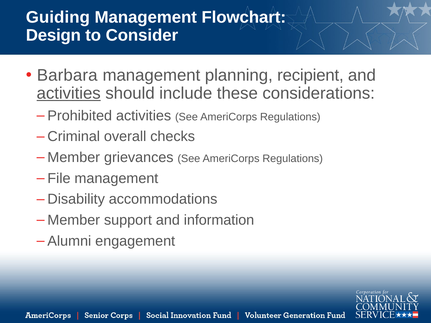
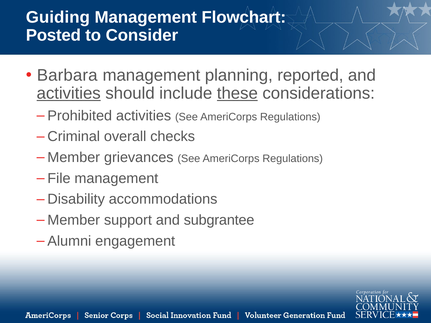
Design: Design -> Posted
recipient: recipient -> reported
these underline: none -> present
information: information -> subgrantee
